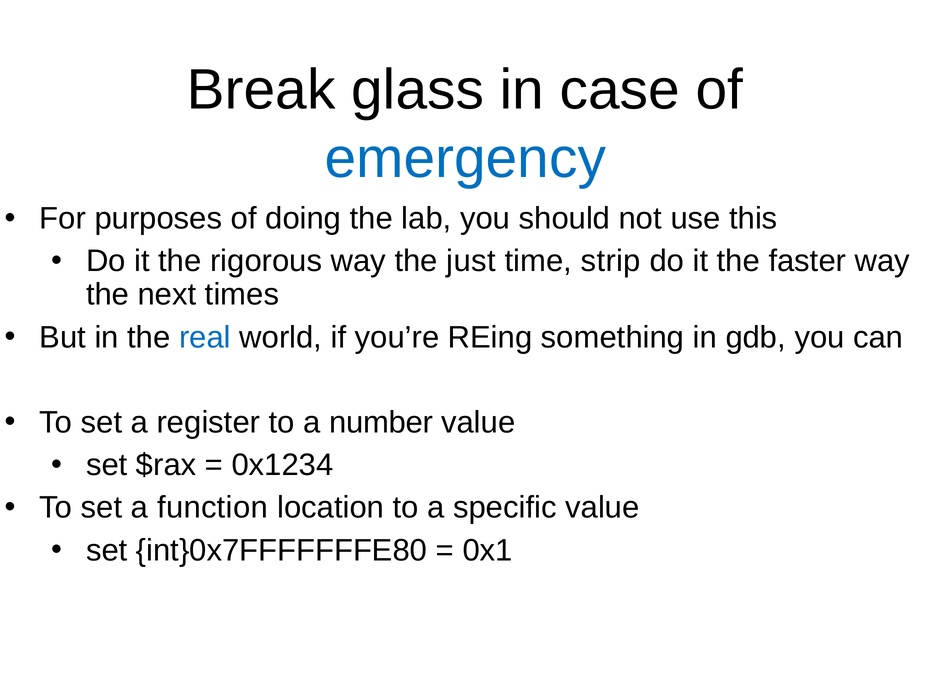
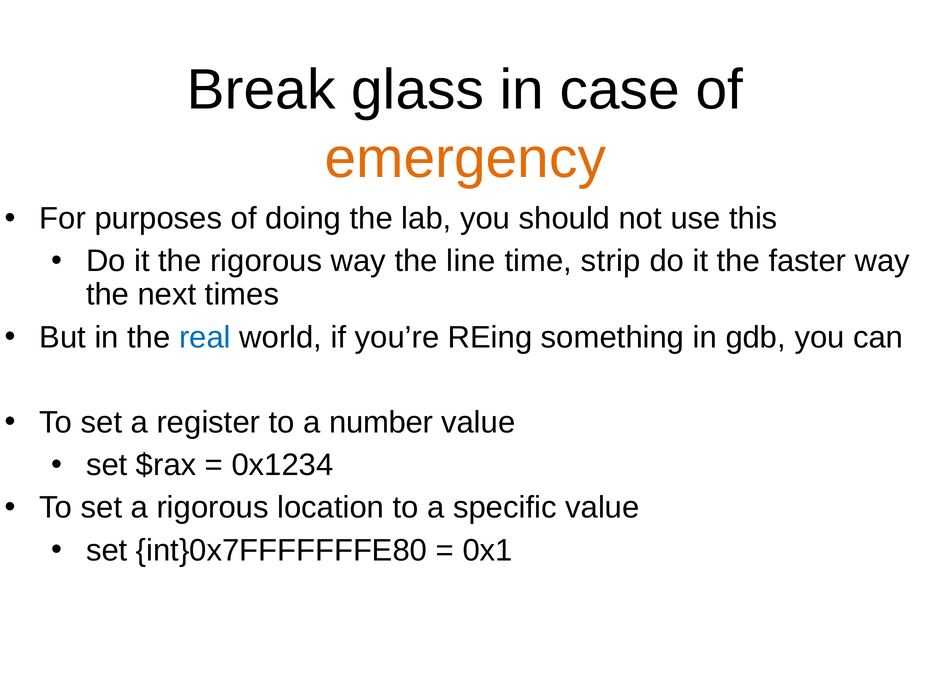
emergency colour: blue -> orange
just: just -> line
a function: function -> rigorous
